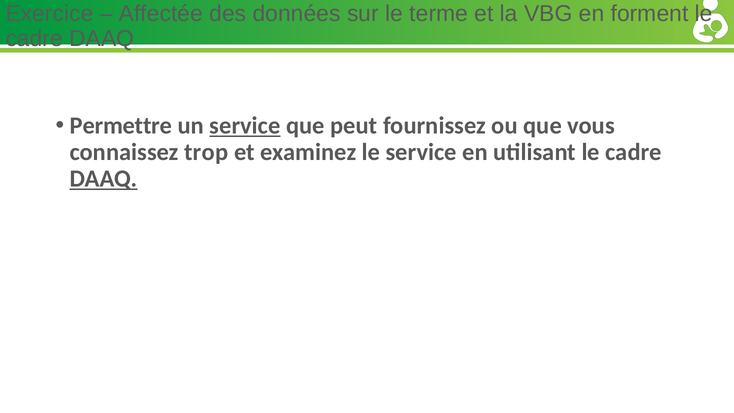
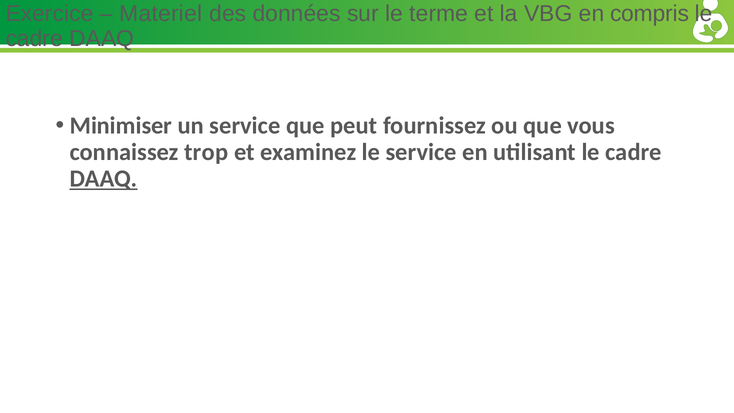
Affectée: Affectée -> Materiel
forment: forment -> compris
Permettre: Permettre -> Minimiser
service at (245, 126) underline: present -> none
